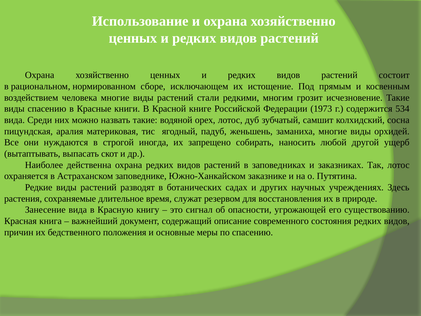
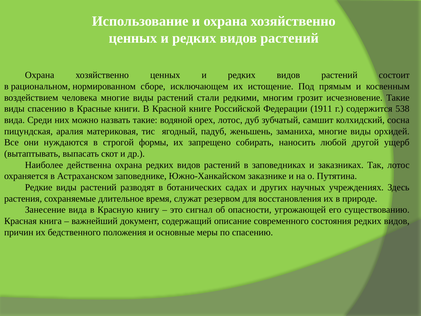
1973: 1973 -> 1911
534: 534 -> 538
иногда: иногда -> формы
